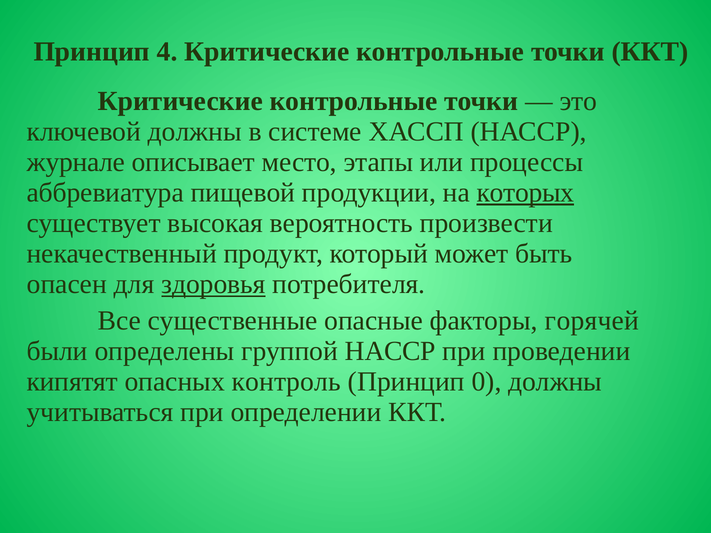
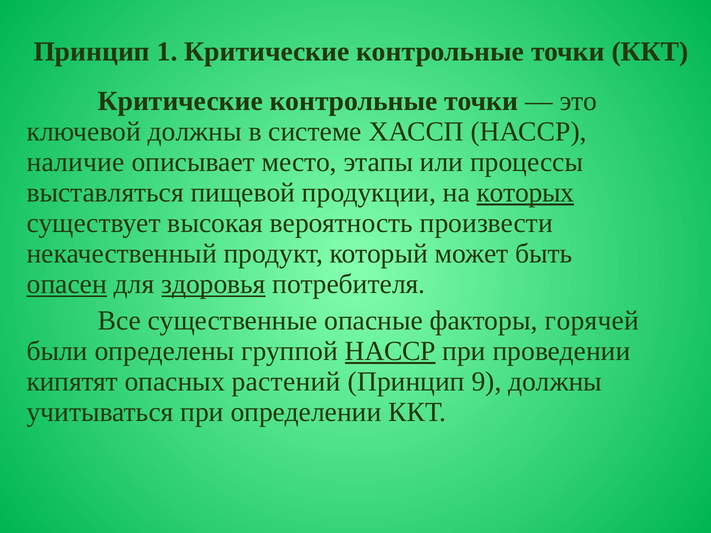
4: 4 -> 1
журнале: журнале -> наличие
аббревиатура: аббревиатура -> выставляться
опасен underline: none -> present
НАССР at (390, 351) underline: none -> present
контроль: контроль -> растений
0: 0 -> 9
